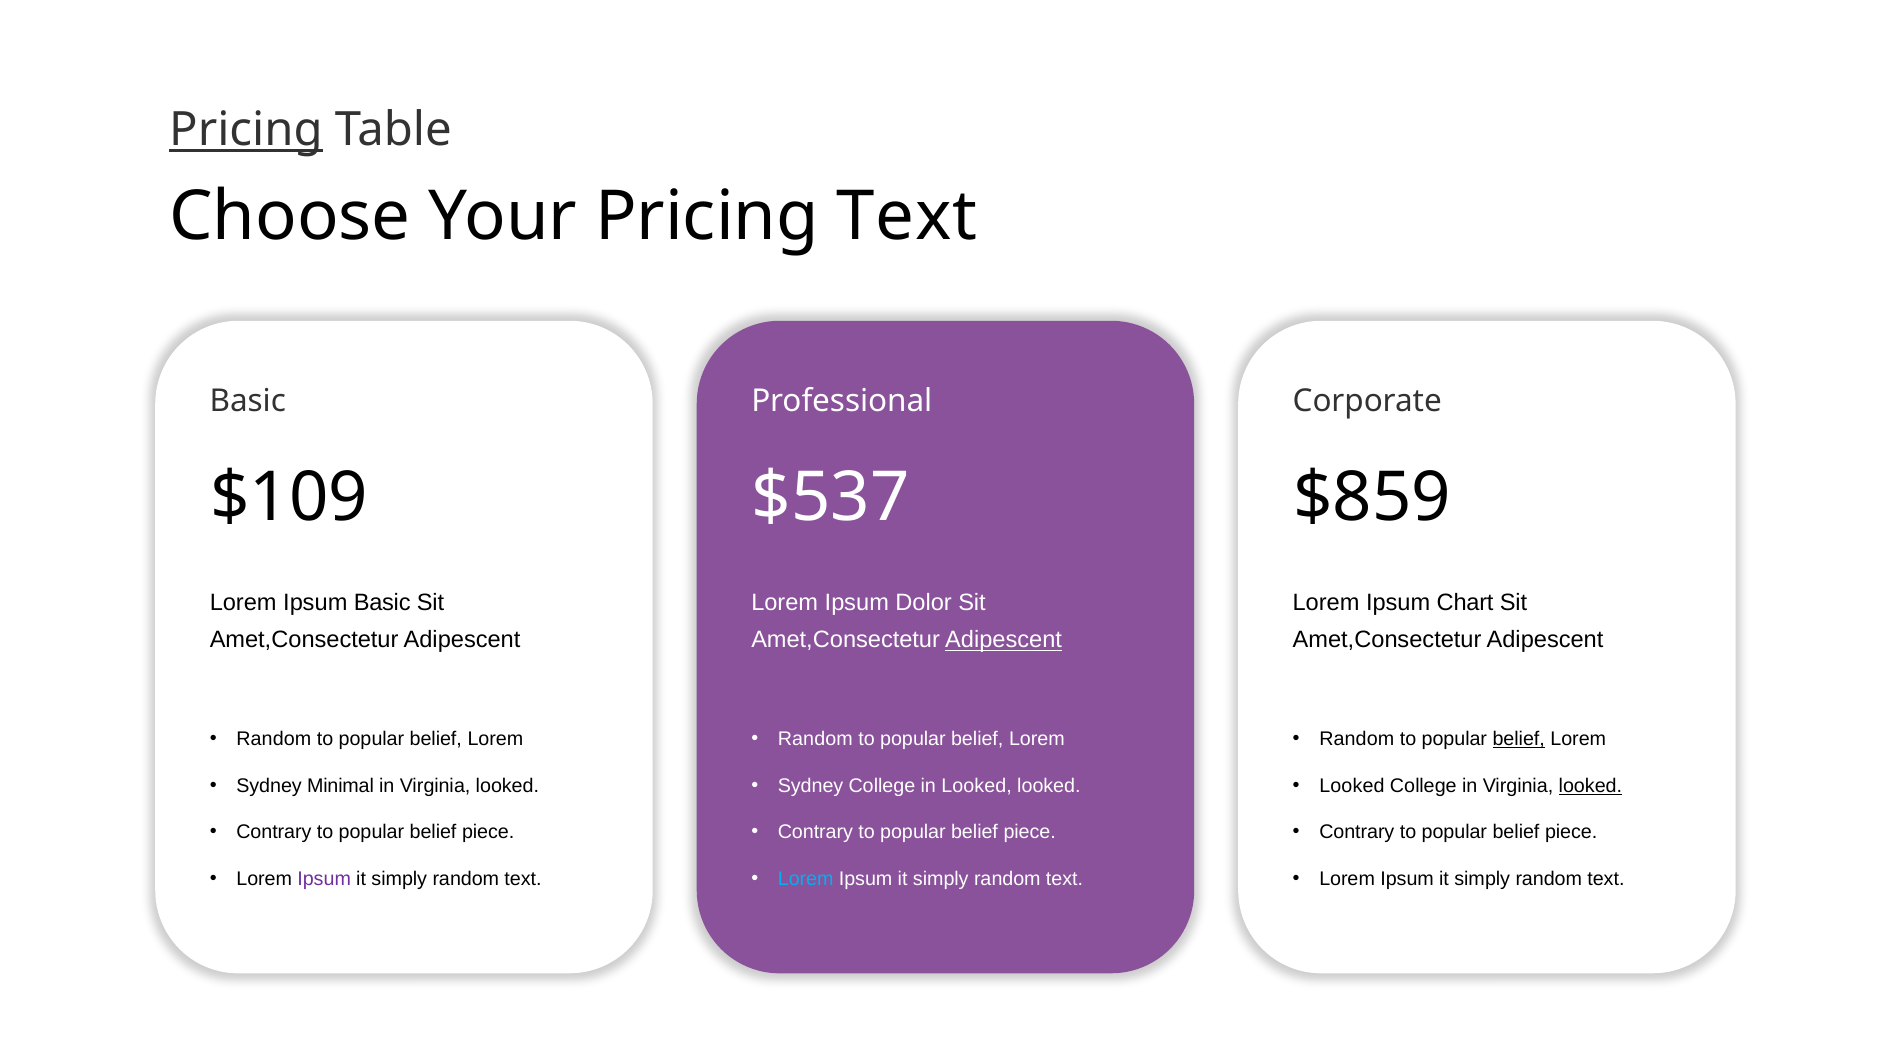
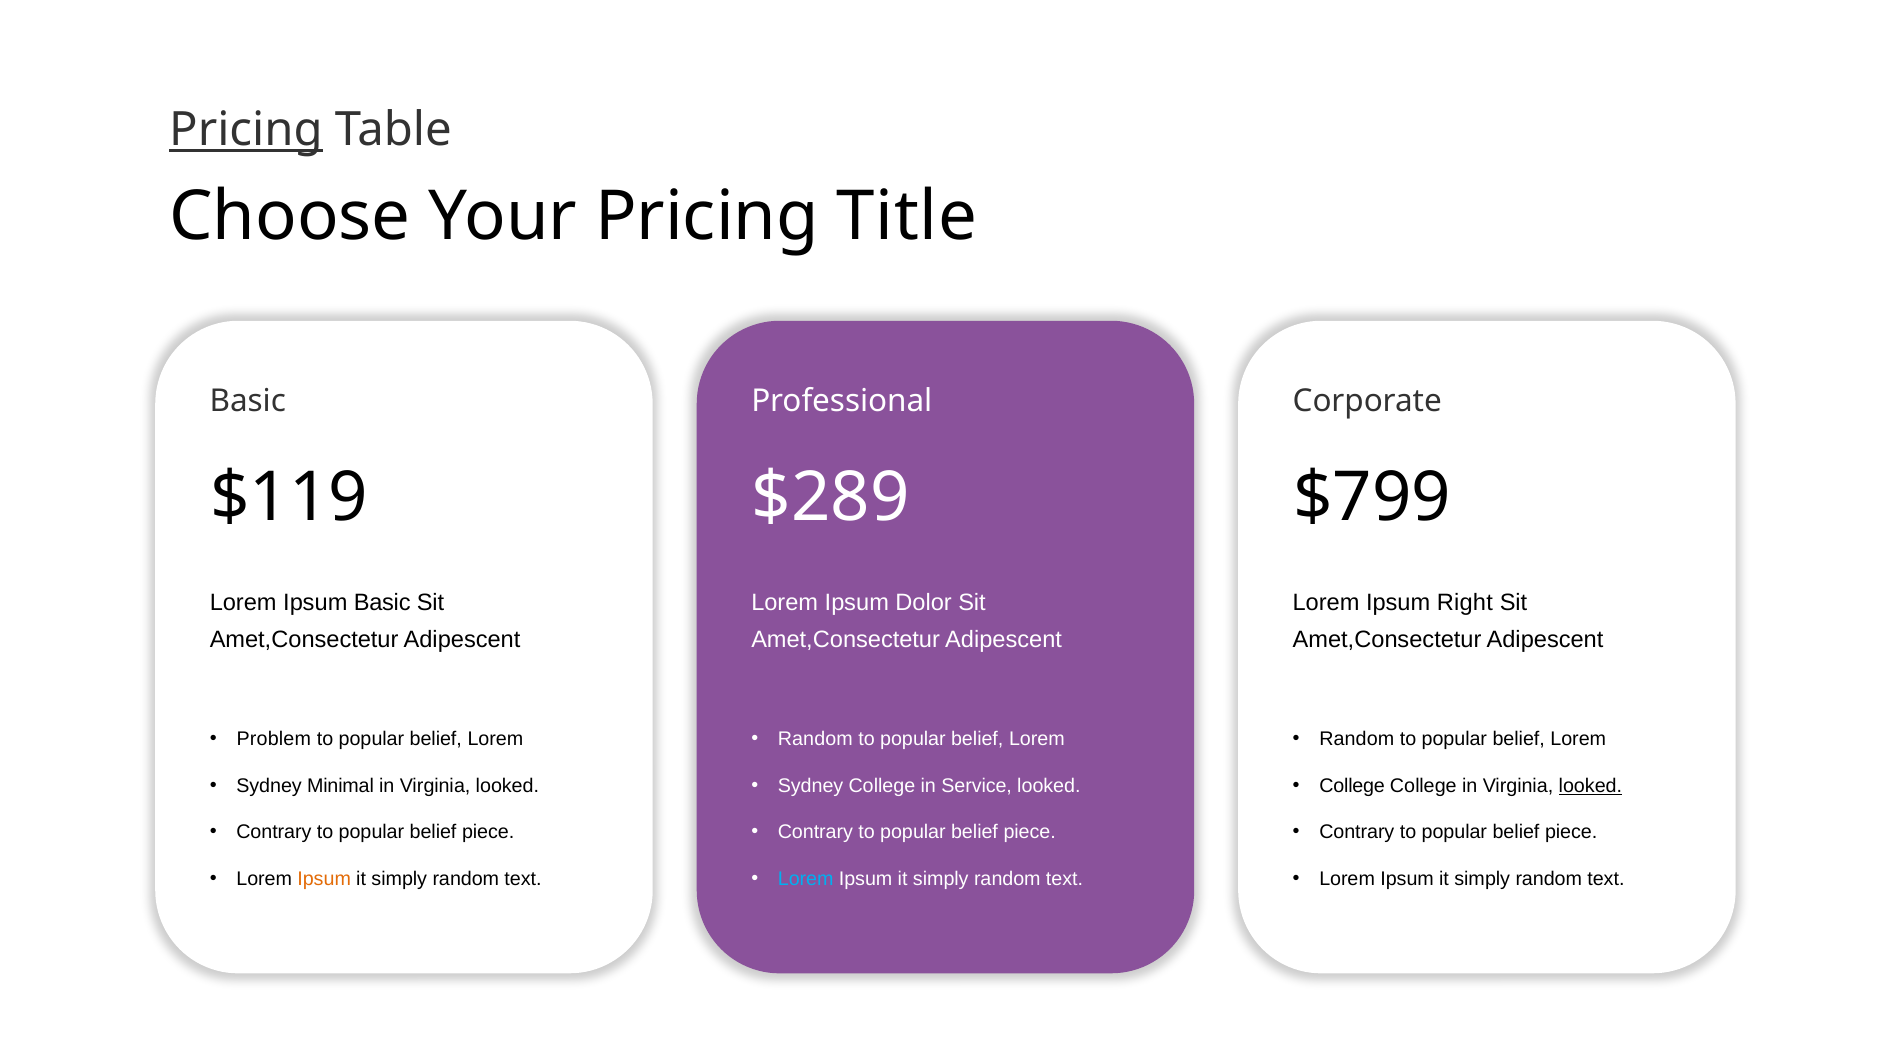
Pricing Text: Text -> Title
$109: $109 -> $119
$537: $537 -> $289
$859: $859 -> $799
Chart: Chart -> Right
Adipescent at (1004, 640) underline: present -> none
Random at (274, 739): Random -> Problem
belief at (1519, 739) underline: present -> none
in Looked: Looked -> Service
Looked at (1352, 786): Looked -> College
Ipsum at (324, 879) colour: purple -> orange
